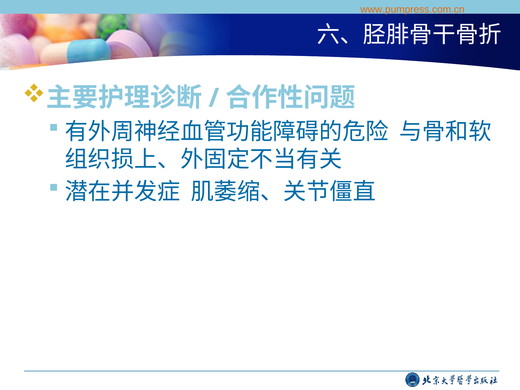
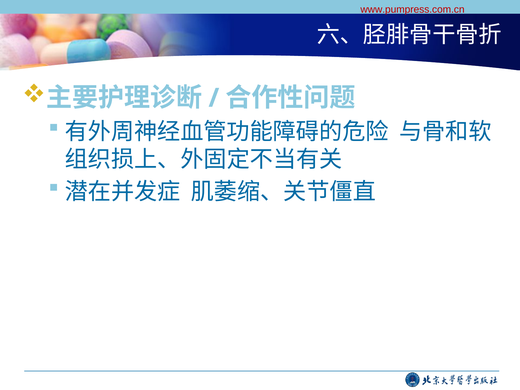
www.pumpress.com.cn colour: orange -> red
